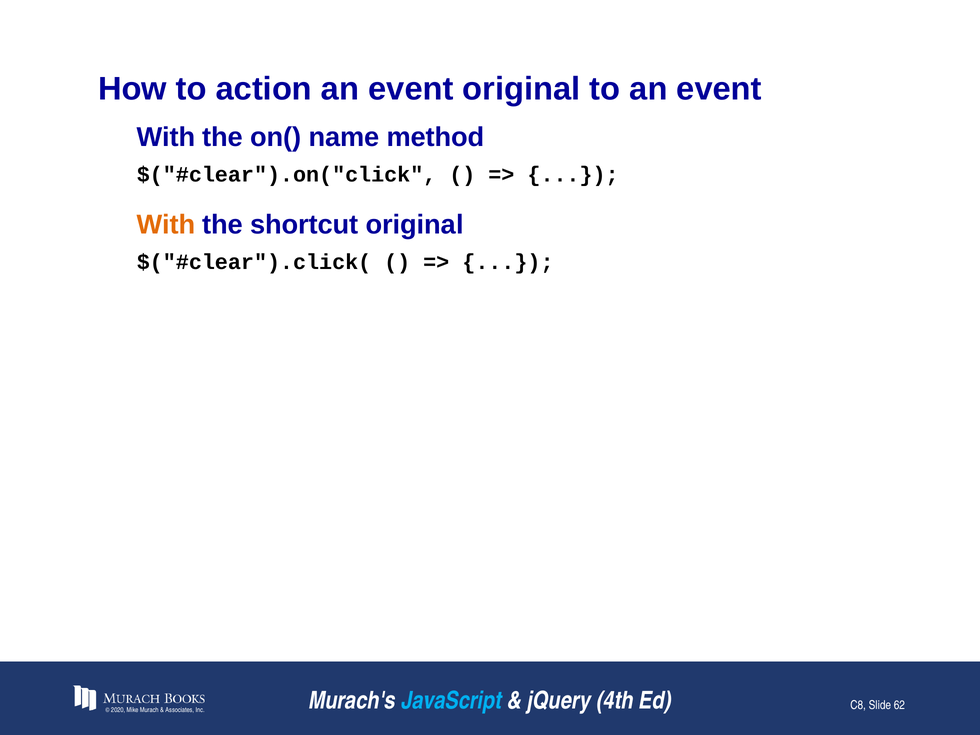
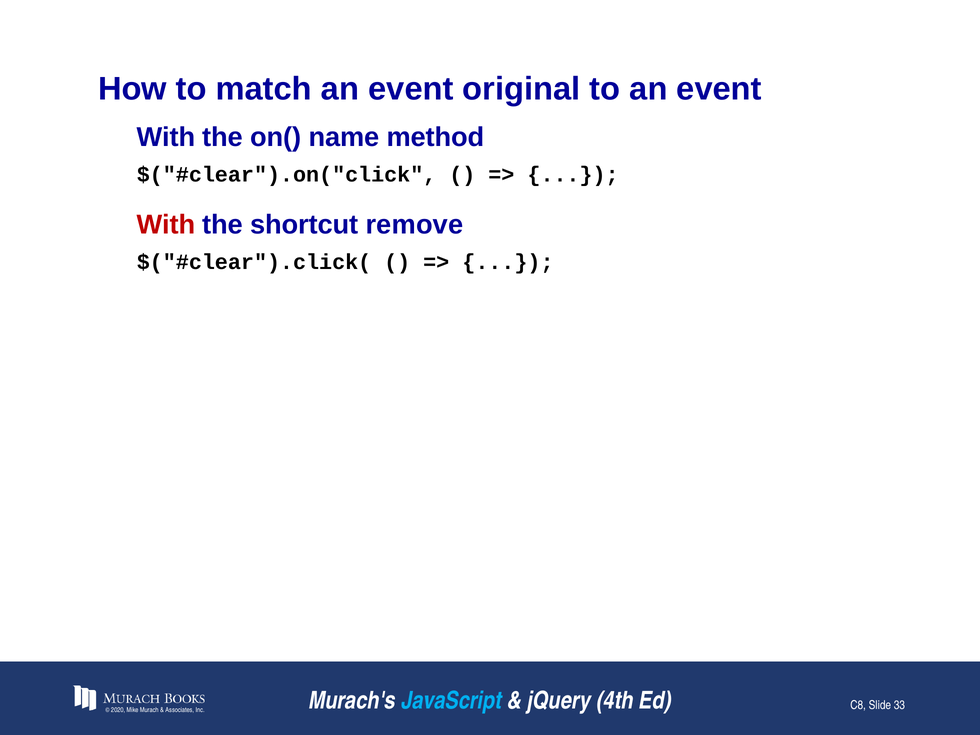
action: action -> match
With at (166, 225) colour: orange -> red
shortcut original: original -> remove
62: 62 -> 33
